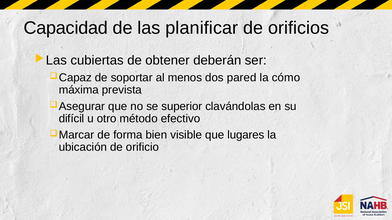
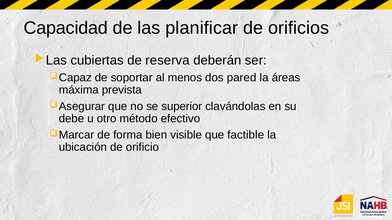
obtener: obtener -> reserva
cómo: cómo -> áreas
difícil: difícil -> debe
lugares: lugares -> factible
